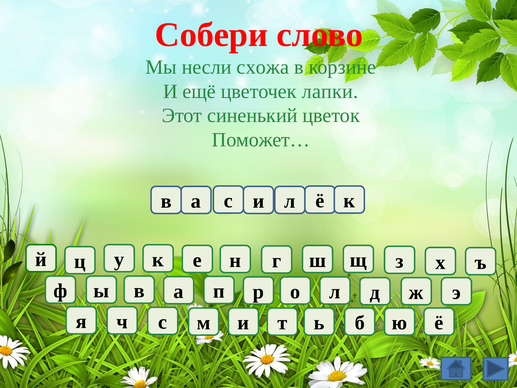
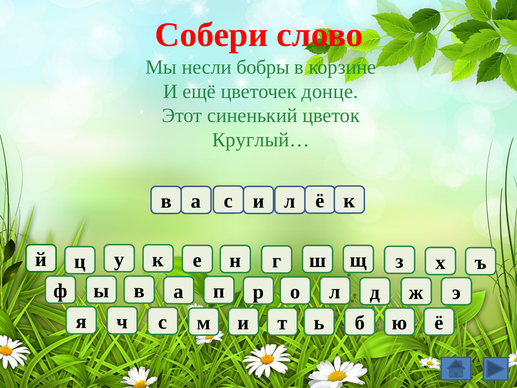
схожа: схожа -> бобры
лапки: лапки -> донце
Поможет…: Поможет… -> Круглый…
